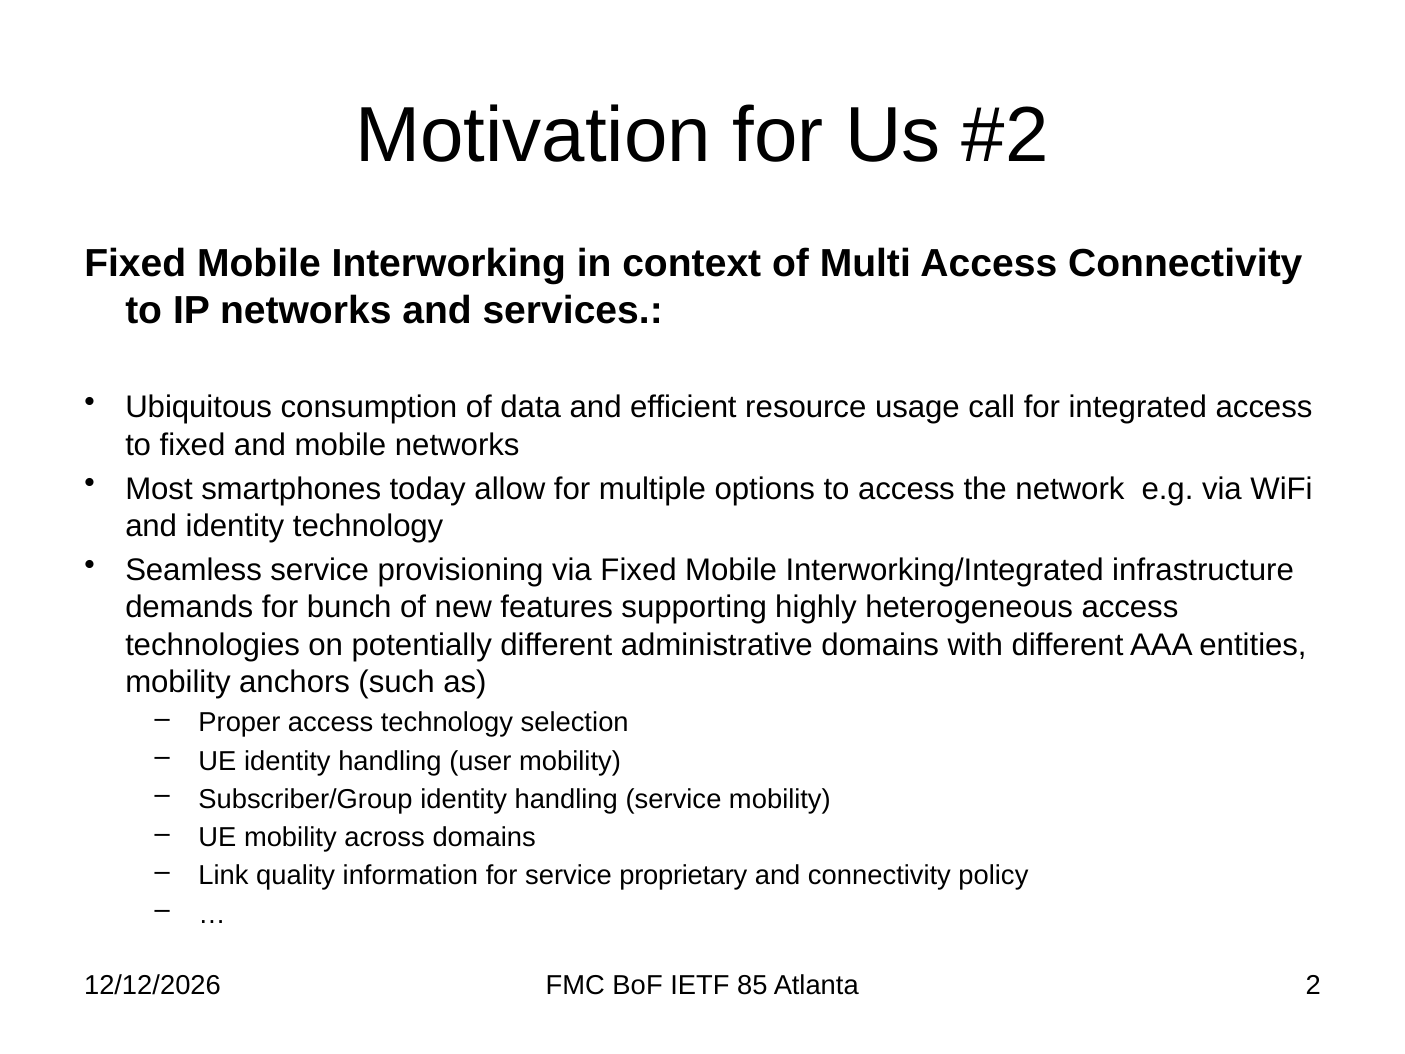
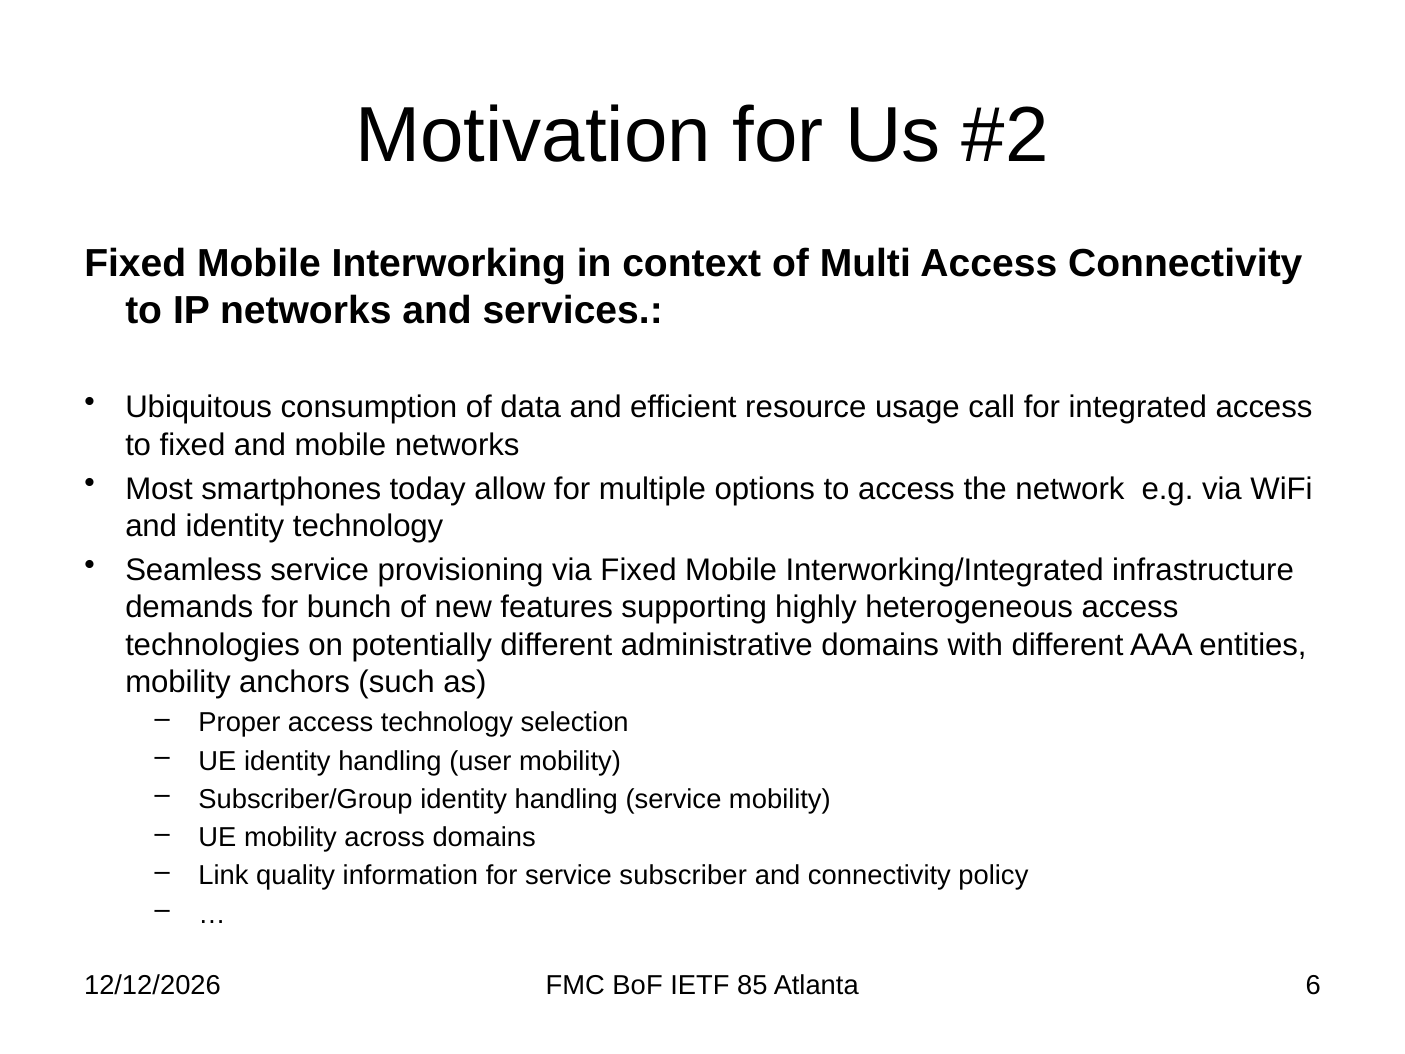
proprietary: proprietary -> subscriber
2: 2 -> 6
